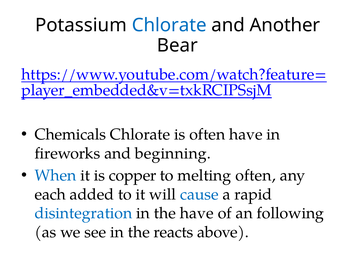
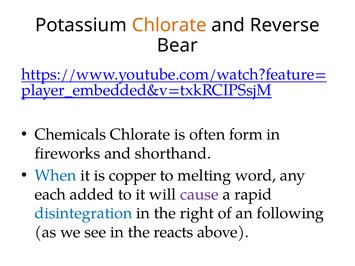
Chlorate at (169, 25) colour: blue -> orange
Another: Another -> Reverse
often have: have -> form
beginning: beginning -> shorthand
melting often: often -> word
cause colour: blue -> purple
the have: have -> right
